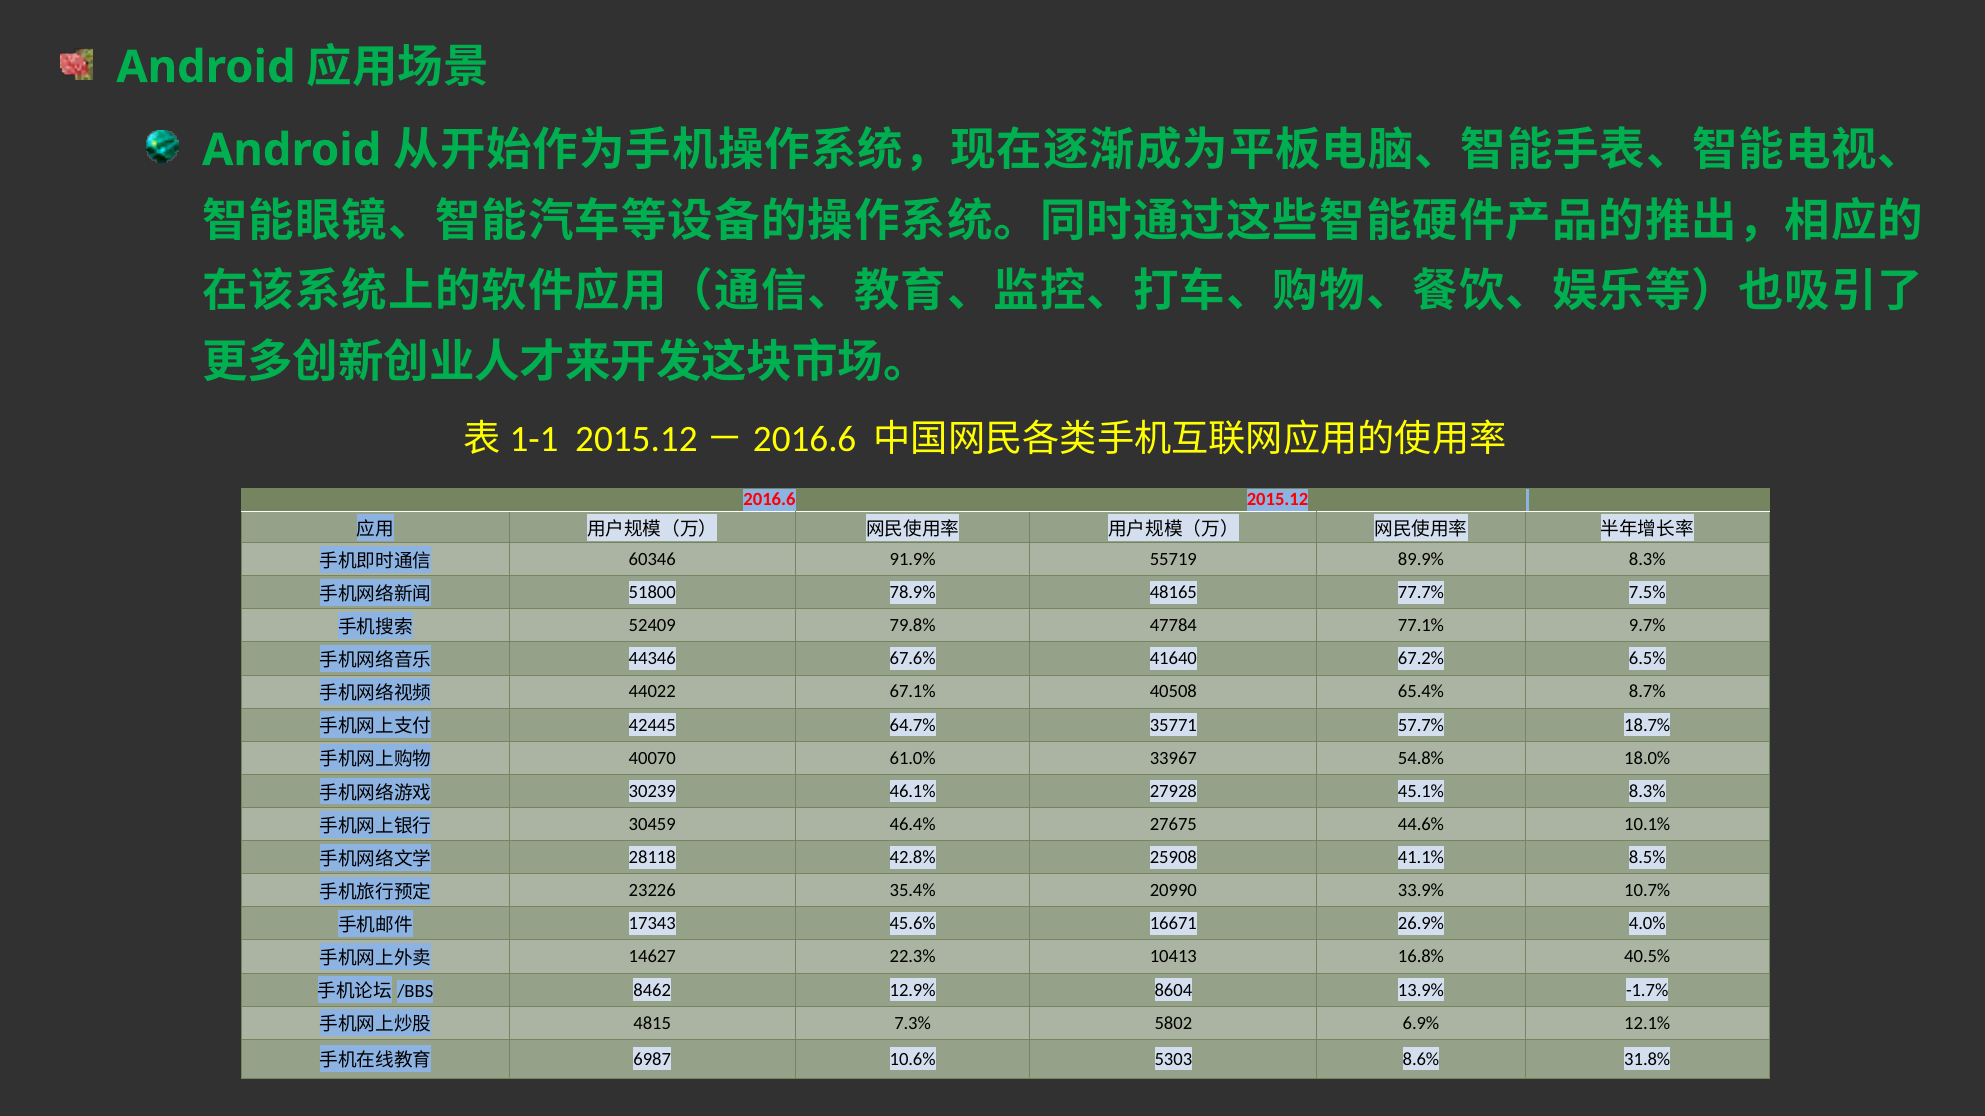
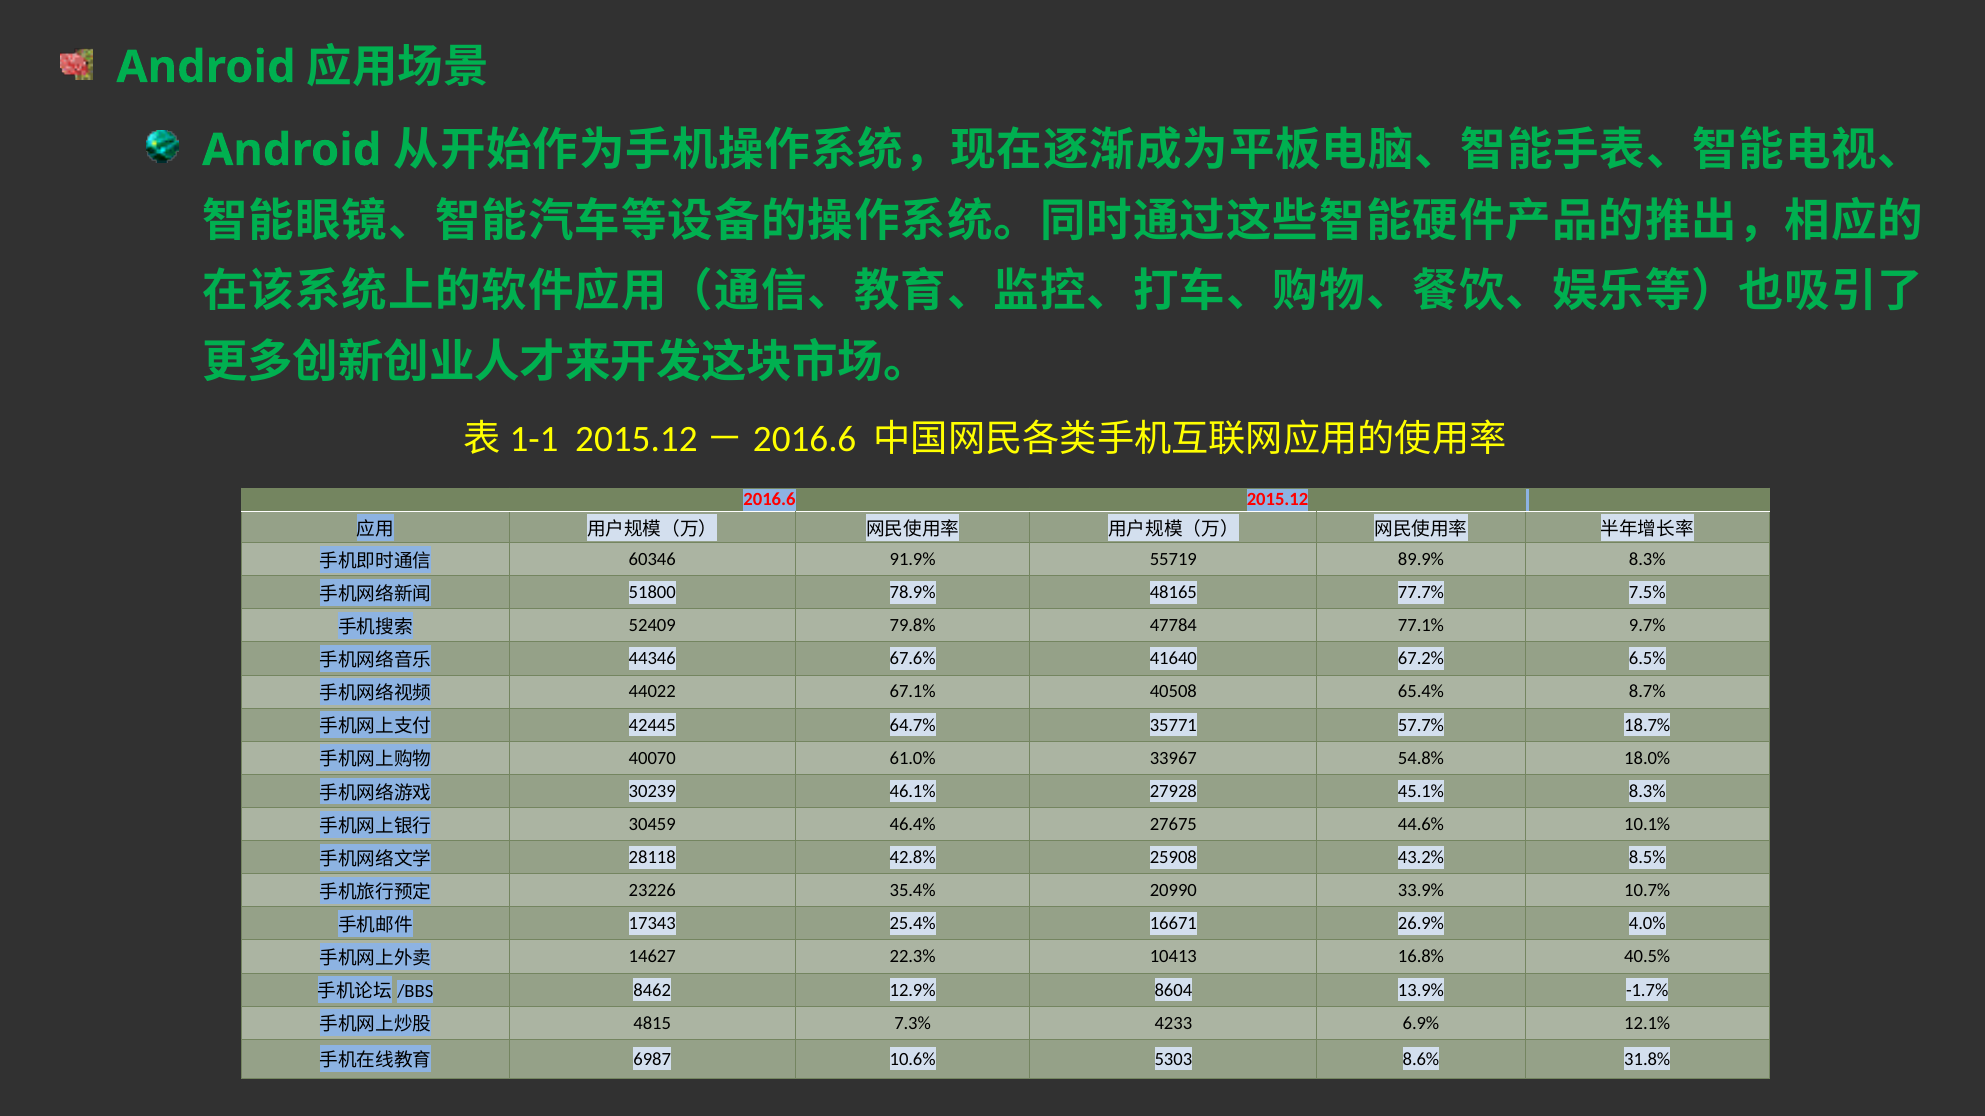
41.1%: 41.1% -> 43.2%
45.6%: 45.6% -> 25.4%
5802: 5802 -> 4233
